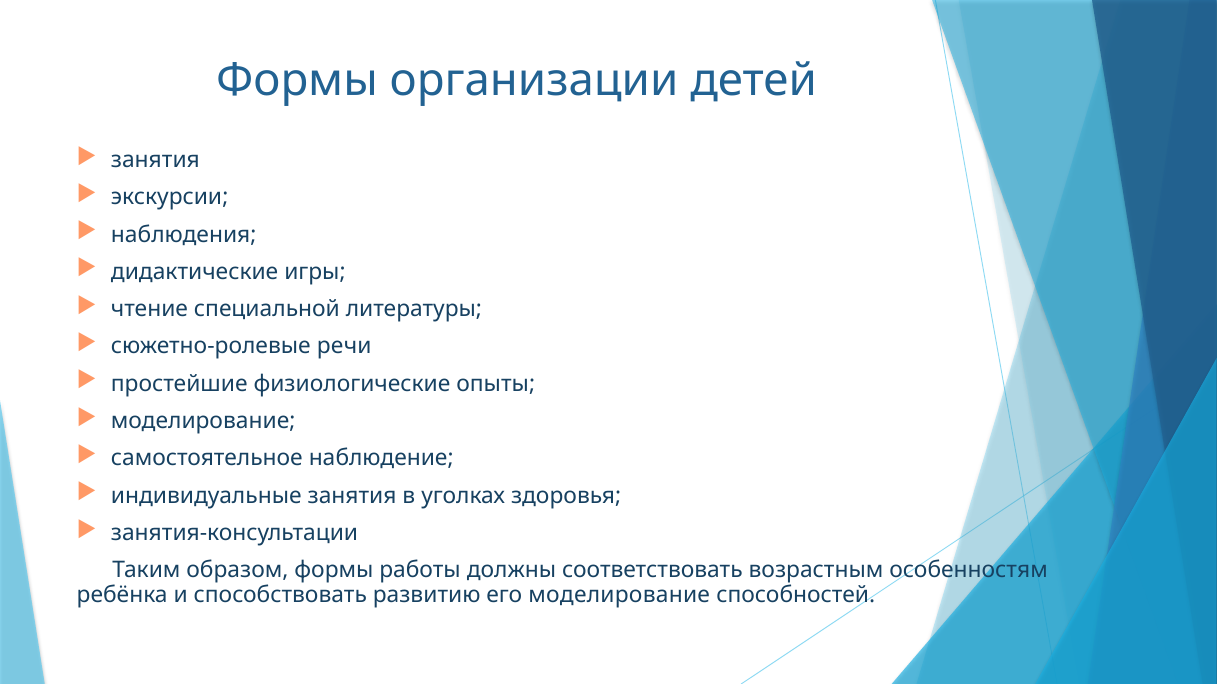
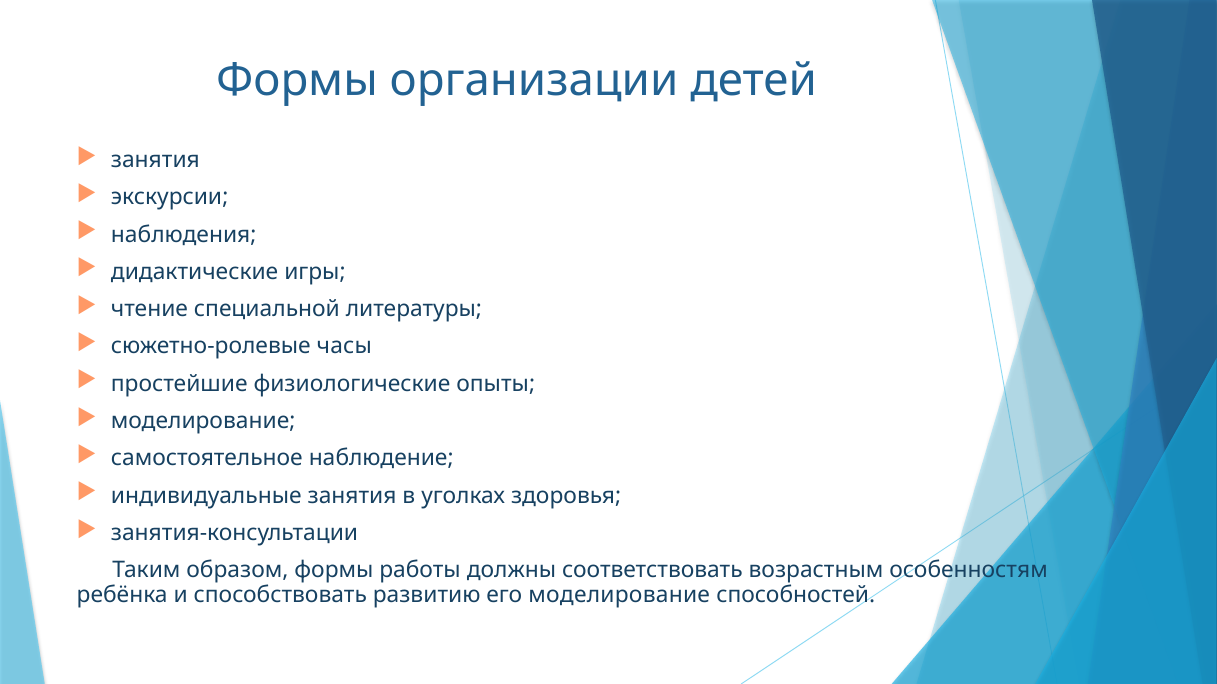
речи: речи -> часы
